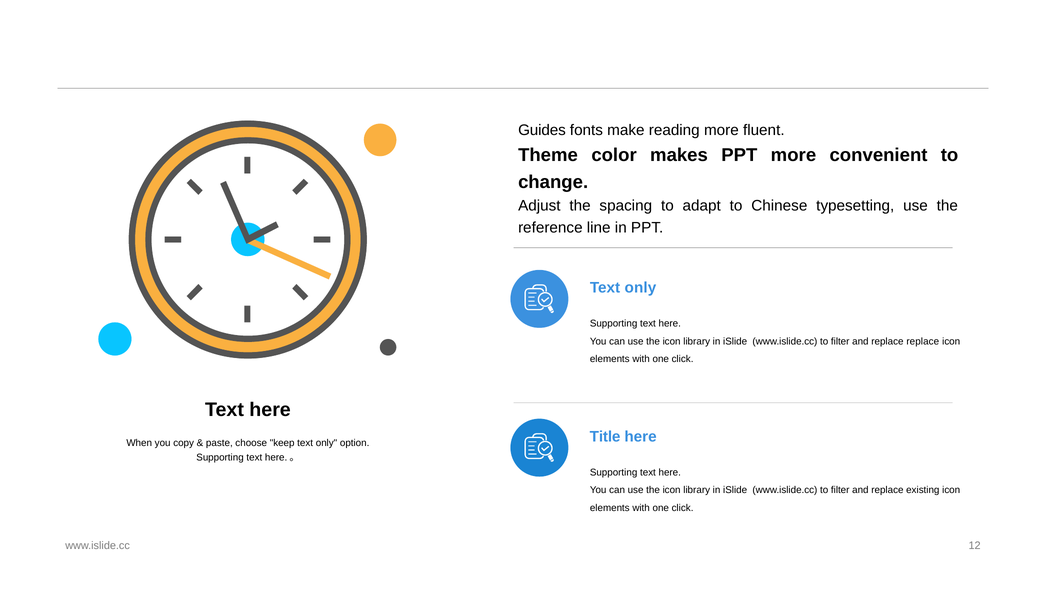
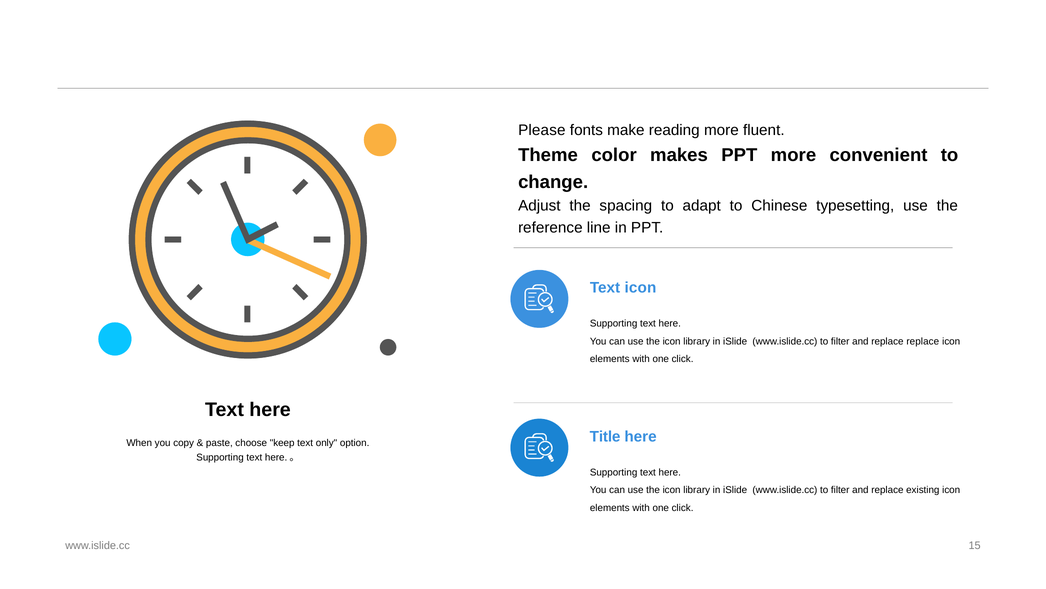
Guides: Guides -> Please
only at (640, 288): only -> icon
12: 12 -> 15
